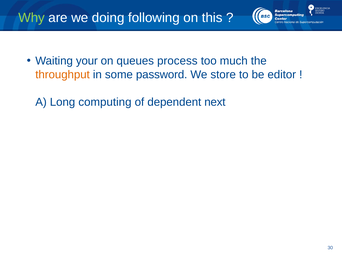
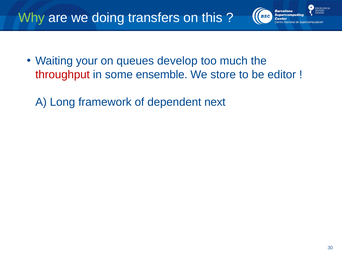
following: following -> transfers
process: process -> develop
throughput colour: orange -> red
password: password -> ensemble
computing: computing -> framework
